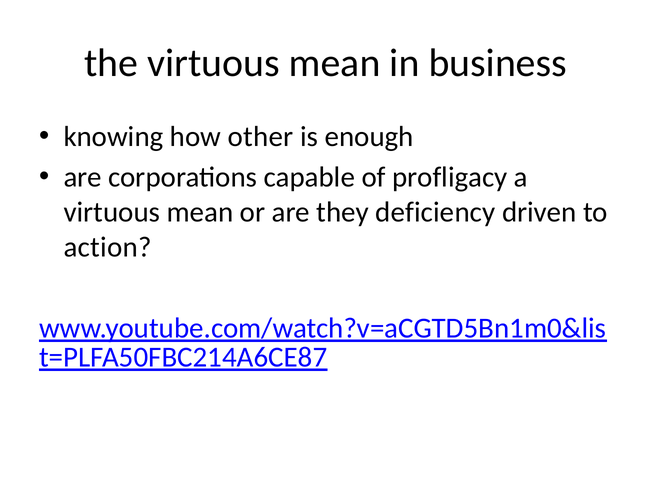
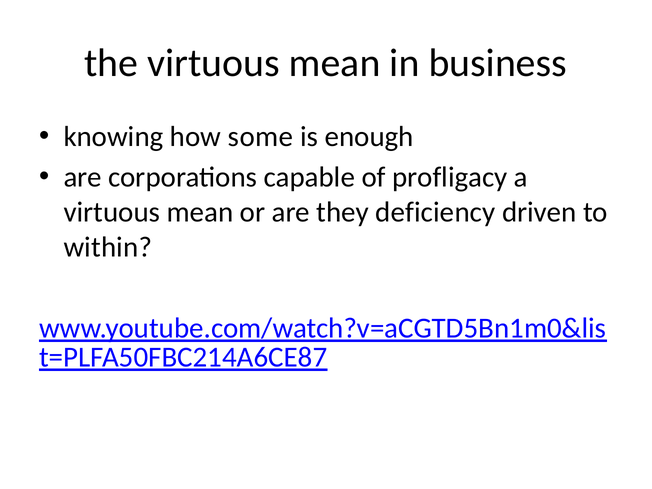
other: other -> some
action: action -> within
